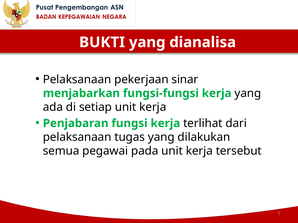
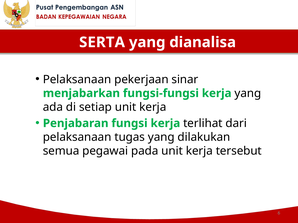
BUKTI: BUKTI -> SERTA
